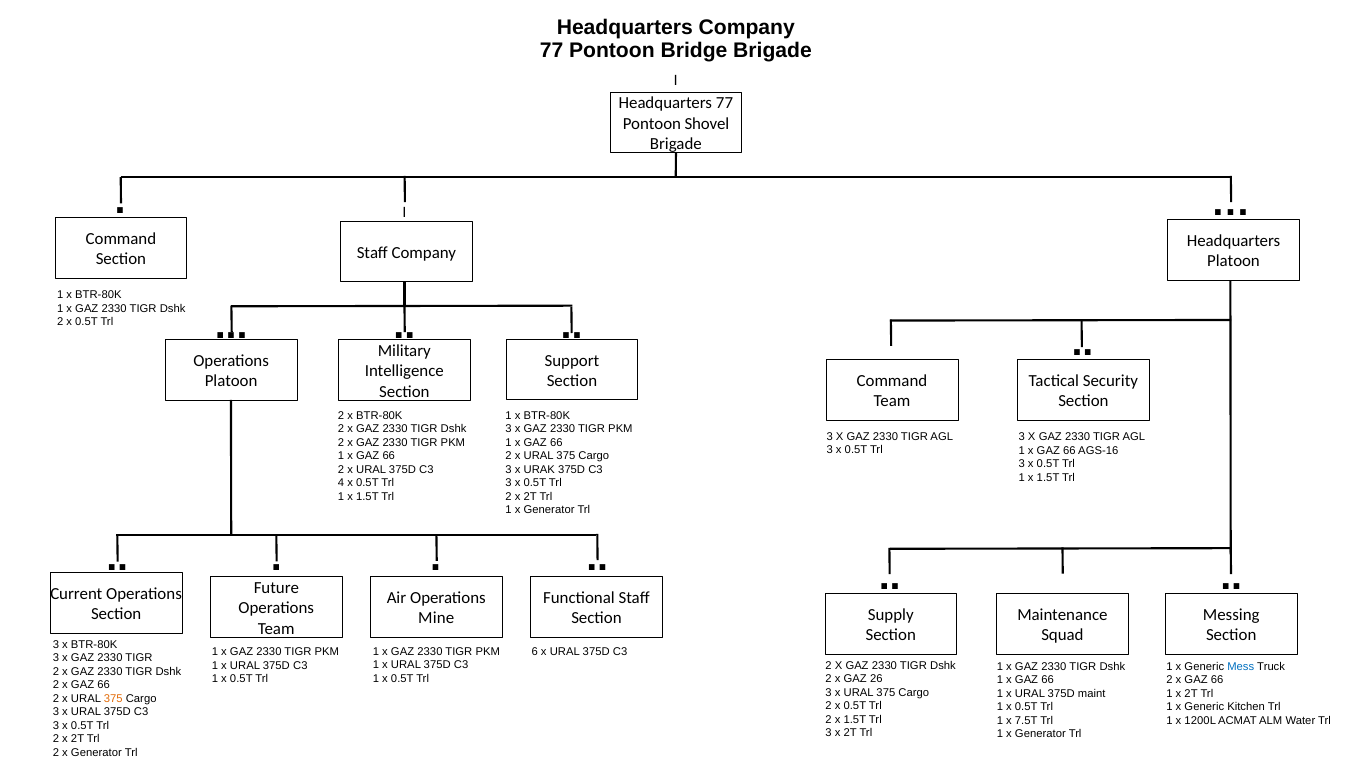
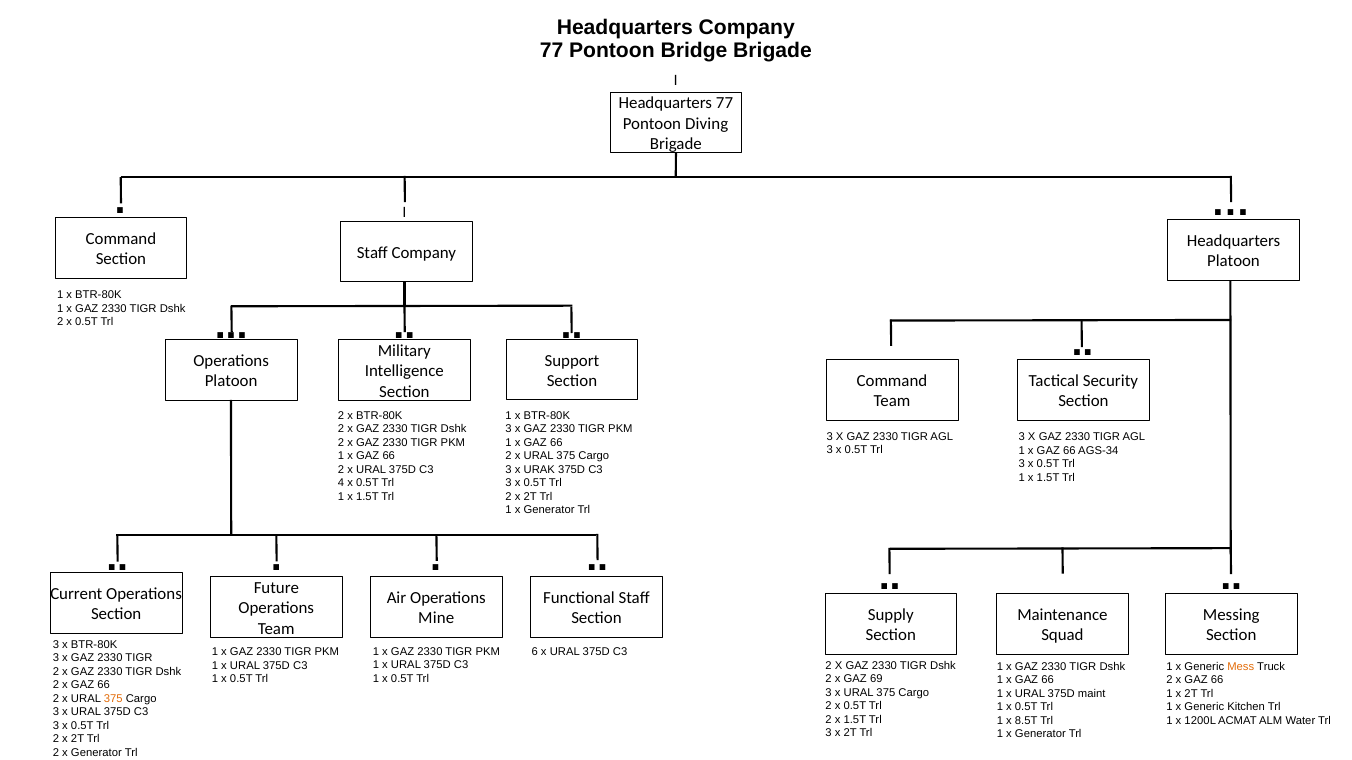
Shovel: Shovel -> Diving
AGS-16: AGS-16 -> AGS-34
Mess colour: blue -> orange
26: 26 -> 69
7.5T: 7.5T -> 8.5T
